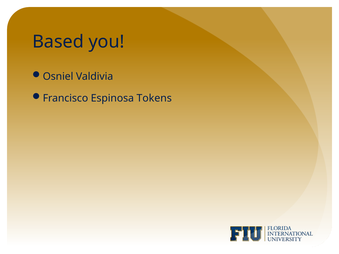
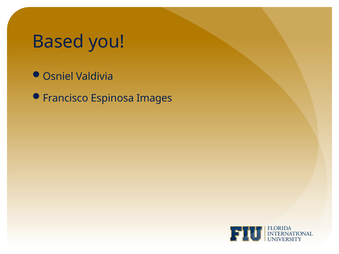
Tokens: Tokens -> Images
